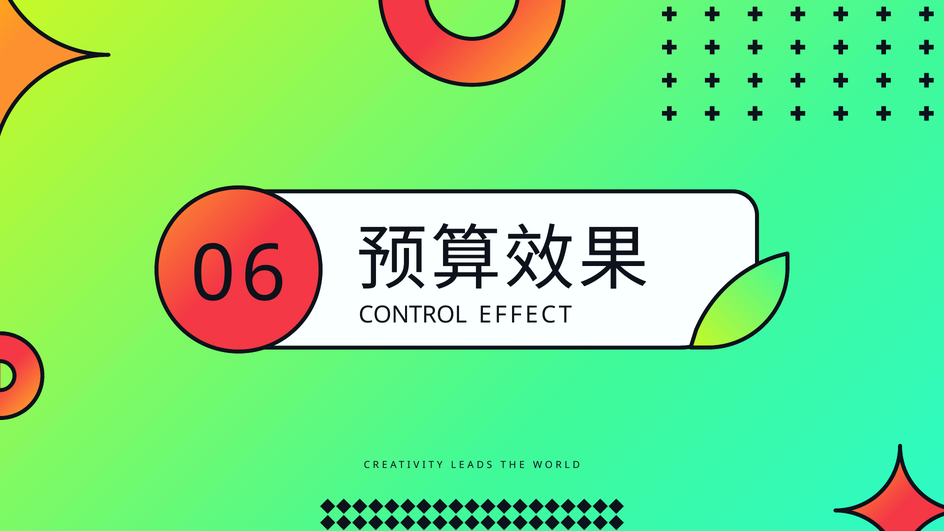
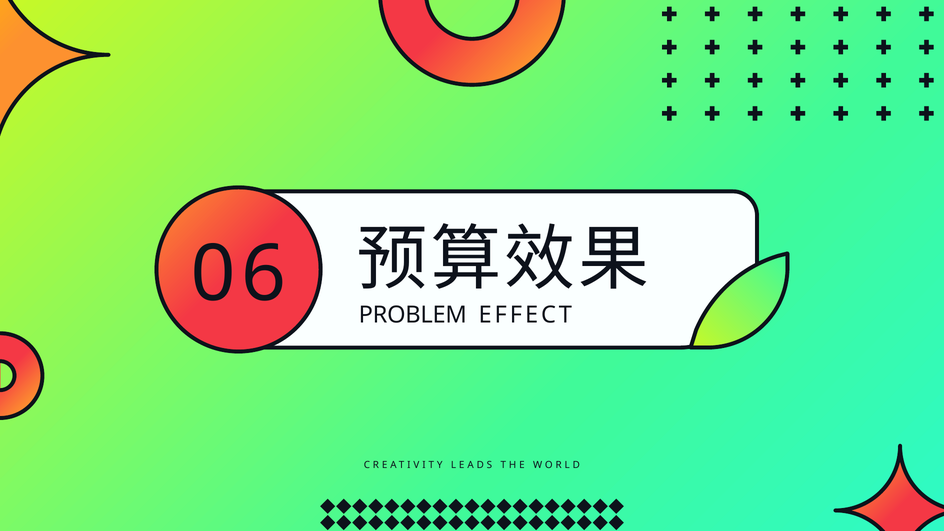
CONTROL: CONTROL -> PROBLEM
